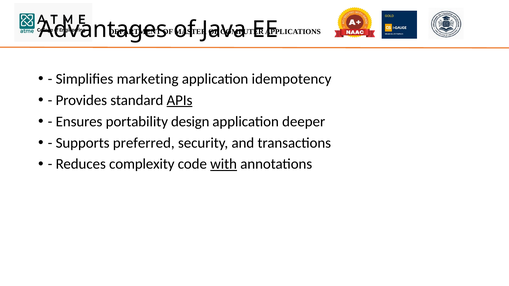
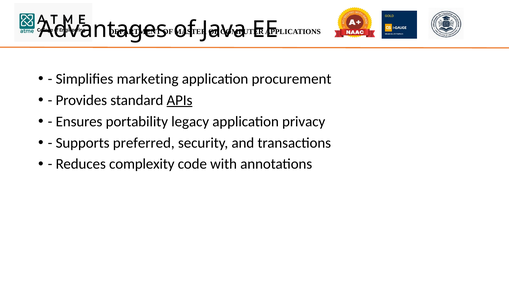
idempotency: idempotency -> procurement
design: design -> legacy
deeper: deeper -> privacy
with underline: present -> none
